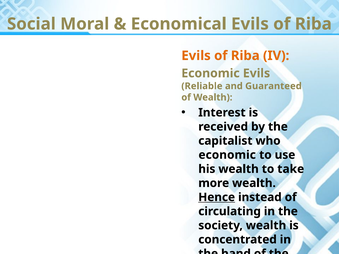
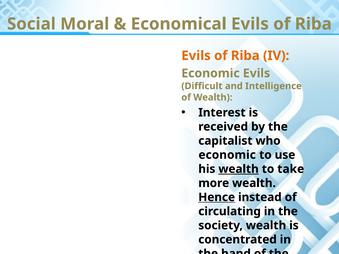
Reliable: Reliable -> Difficult
Guaranteed: Guaranteed -> Intelligence
wealth at (239, 169) underline: none -> present
